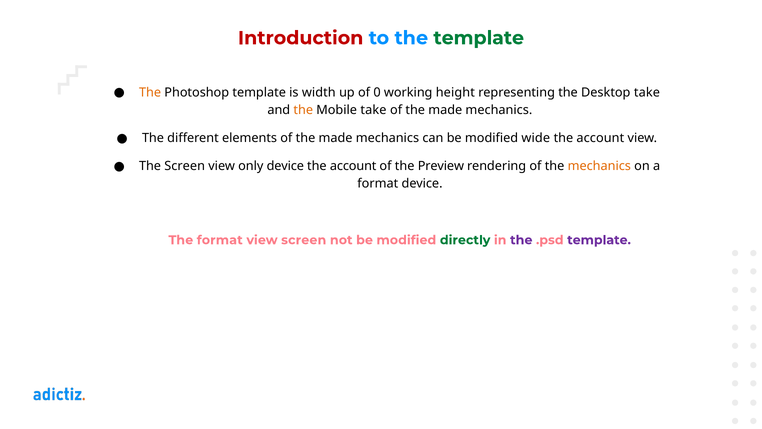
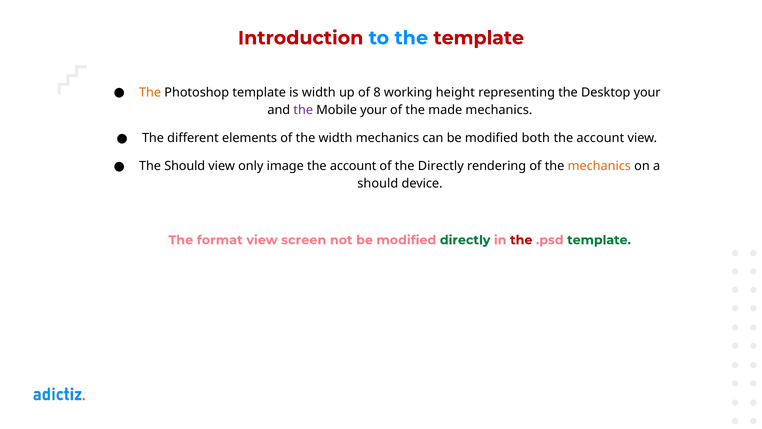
template at (479, 38) colour: green -> red
0: 0 -> 8
Desktop take: take -> your
the at (303, 110) colour: orange -> purple
Mobile take: take -> your
elements of the made: made -> width
wide: wide -> both
The Screen: Screen -> Should
only device: device -> image
the Preview: Preview -> Directly
format at (378, 184): format -> should
the at (521, 240) colour: purple -> red
template at (599, 240) colour: purple -> green
